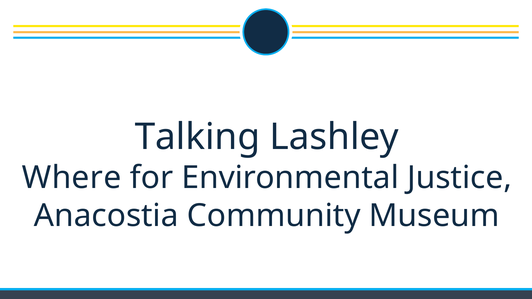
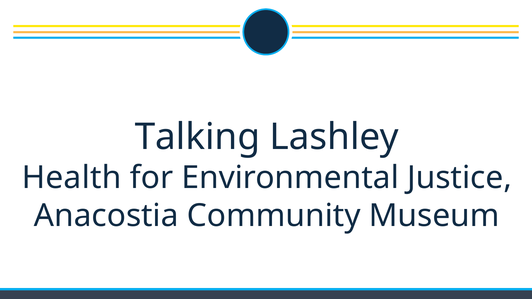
Where: Where -> Health
